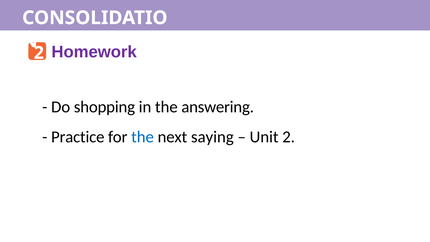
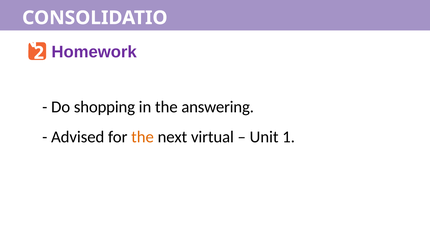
Practice: Practice -> Advised
the at (143, 137) colour: blue -> orange
saying: saying -> virtual
Unit 2: 2 -> 1
